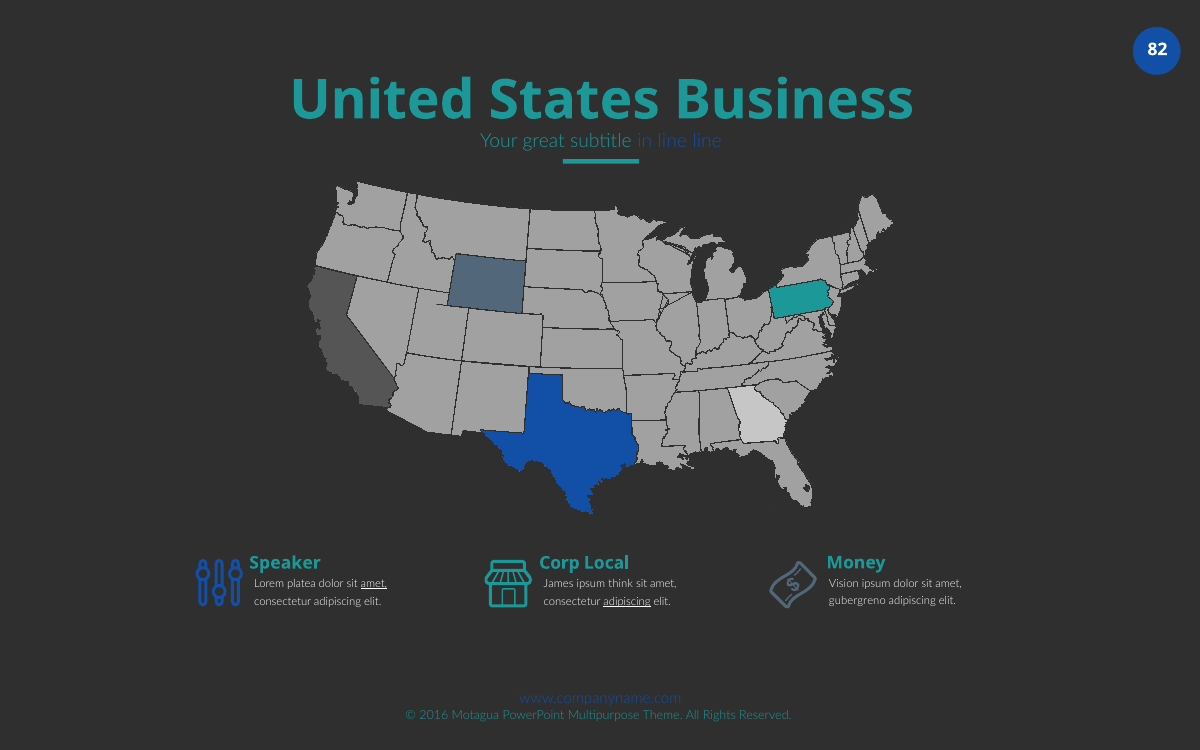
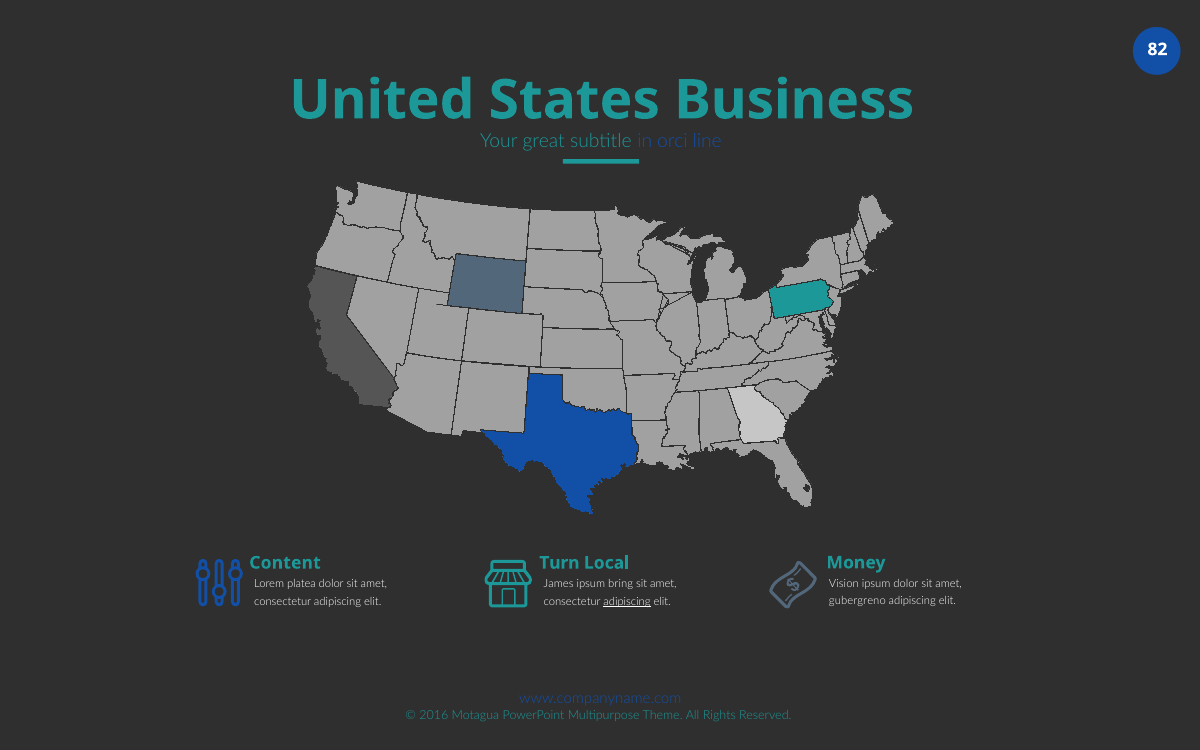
line at (672, 141): line -> orci
Speaker: Speaker -> Content
Corp: Corp -> Turn
amet at (374, 584) underline: present -> none
think: think -> bring
